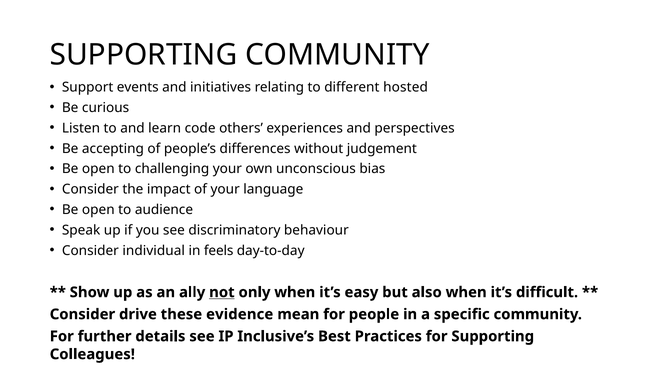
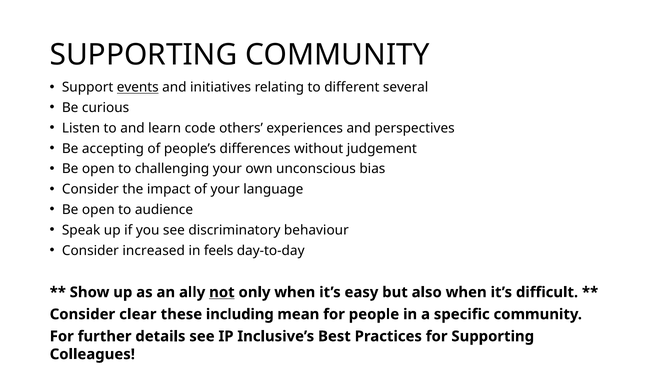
events underline: none -> present
hosted: hosted -> several
individual: individual -> increased
drive: drive -> clear
evidence: evidence -> including
